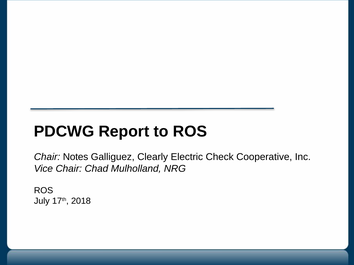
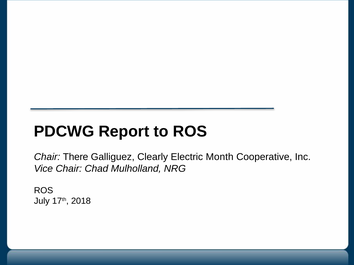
Notes: Notes -> There
Check: Check -> Month
